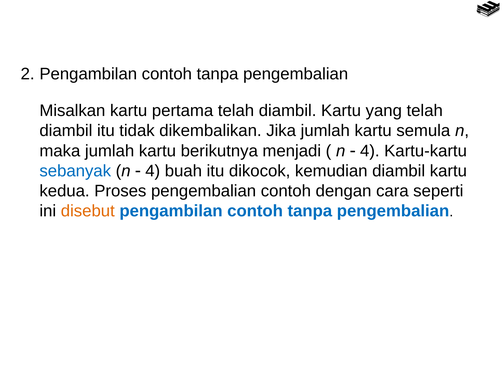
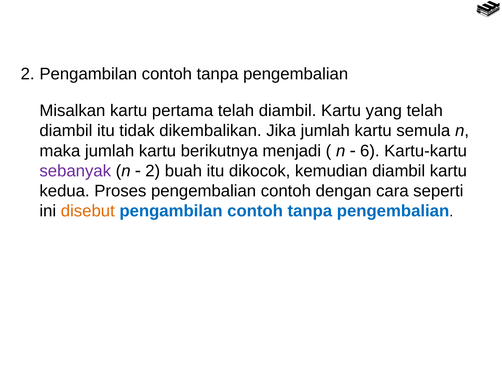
4 at (370, 151): 4 -> 6
sebanyak colour: blue -> purple
4 at (153, 171): 4 -> 2
